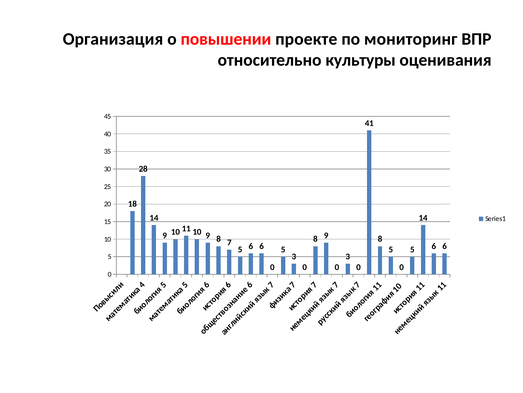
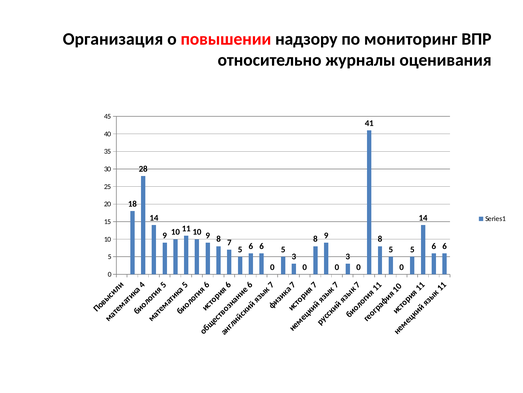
проекте: проекте -> надзору
культуры: культуры -> журналы
